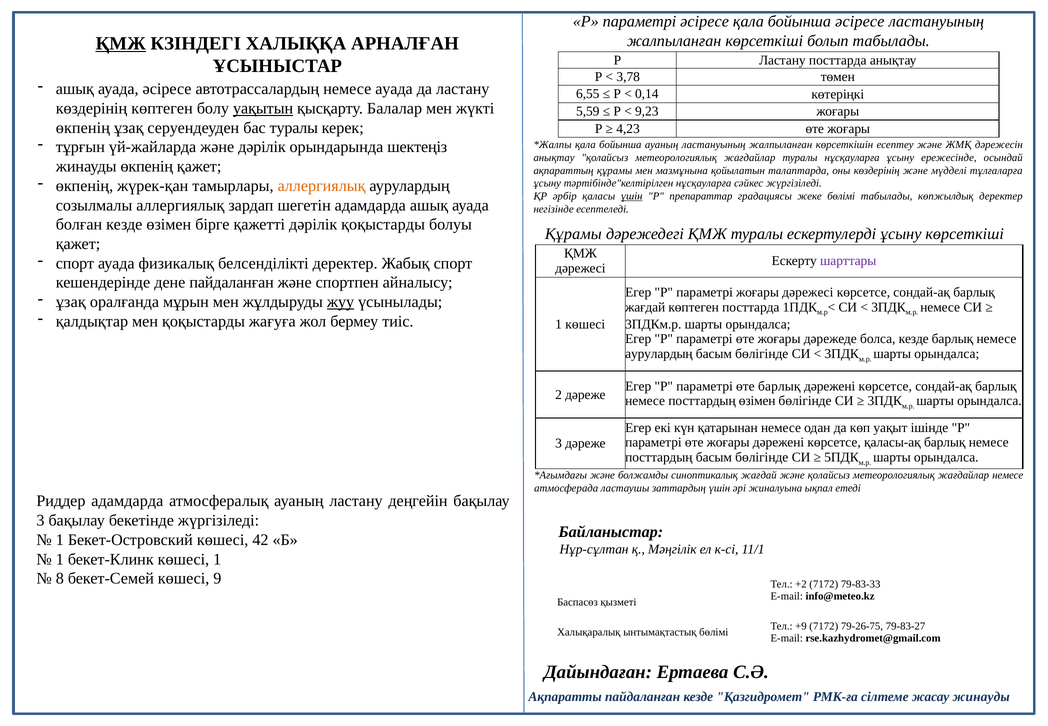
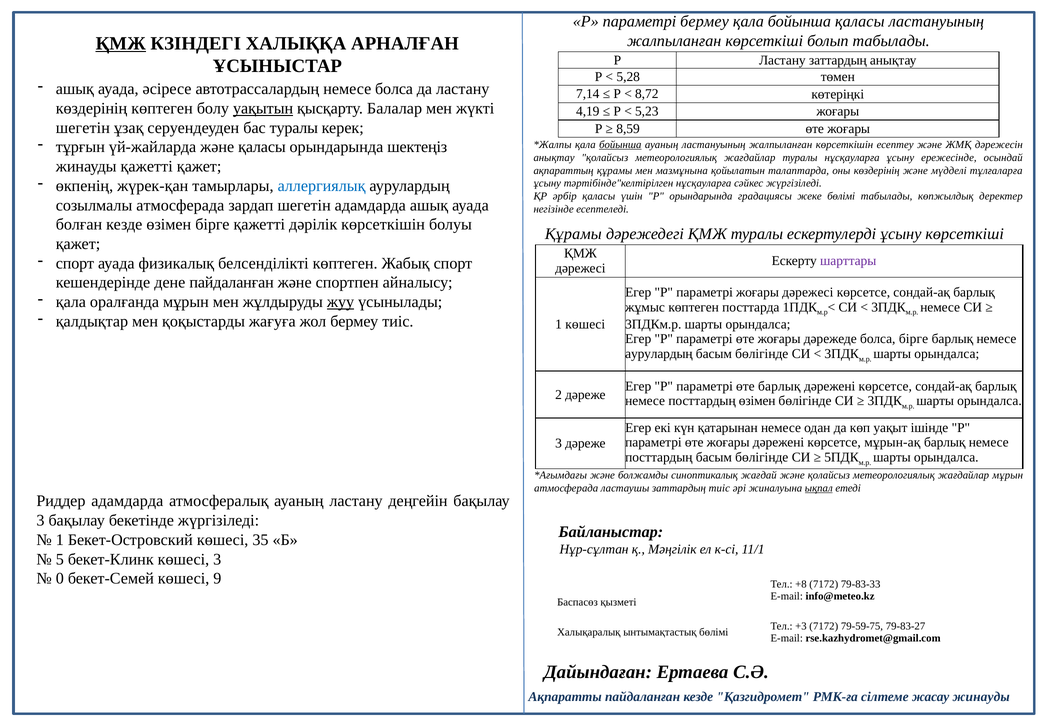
параметрі әсіресе: әсіресе -> бермеу
бойынша әсіресе: әсіресе -> қаласы
Ластану посттарда: посттарда -> заттардың
3,78: 3,78 -> 5,28
немесе ауада: ауада -> болса
6,55: 6,55 -> 7,14
0,14: 0,14 -> 8,72
5,59: 5,59 -> 4,19
9,23: 9,23 -> 5,23
өкпенің at (83, 128): өкпенің -> шегетін
4,23: 4,23 -> 8,59
және дәрілік: дәрілік -> қаласы
бойынша at (620, 145) underline: none -> present
жинауды өкпенің: өкпенің -> қажетті
аллергиялық at (322, 186) colour: orange -> blue
үшін at (632, 196) underline: present -> none
Р препараттар: препараттар -> орындарында
созылмалы аллергиялық: аллергиялық -> атмосферада
дәрілік қоқыстарды: қоқыстарды -> көрсеткішін
белсенділікті деректер: деректер -> көптеген
ұзақ at (71, 302): ұзақ -> қала
жағдай at (645, 307): жағдай -> жұмыс
болса кезде: кезде -> бірге
қаласы-ақ: қаласы-ақ -> мұрын-ақ
жағдайлар немесе: немесе -> мұрын
заттардың үшін: үшін -> тиіс
ықпал underline: none -> present
42: 42 -> 35
1 at (60, 559): 1 -> 5
көшесі 1: 1 -> 3
8: 8 -> 0
+2: +2 -> +8
+9: +9 -> +3
79-26-75: 79-26-75 -> 79-59-75
